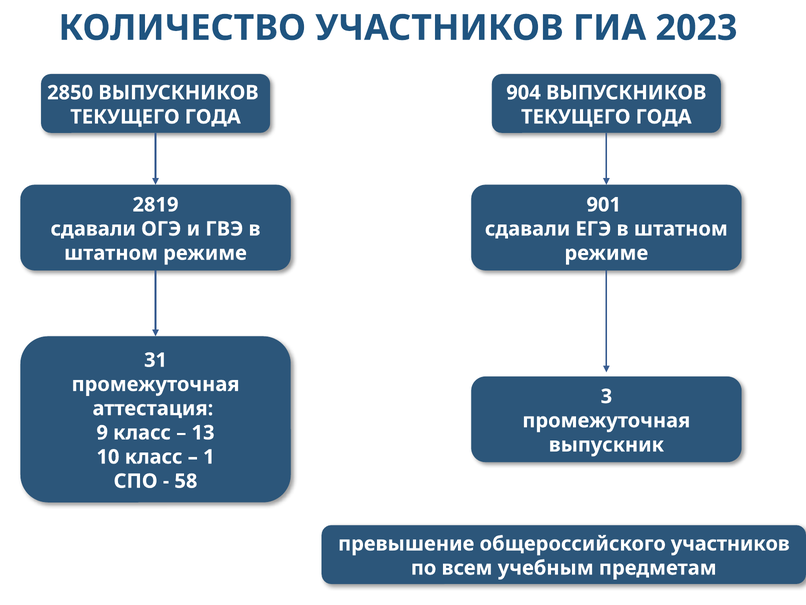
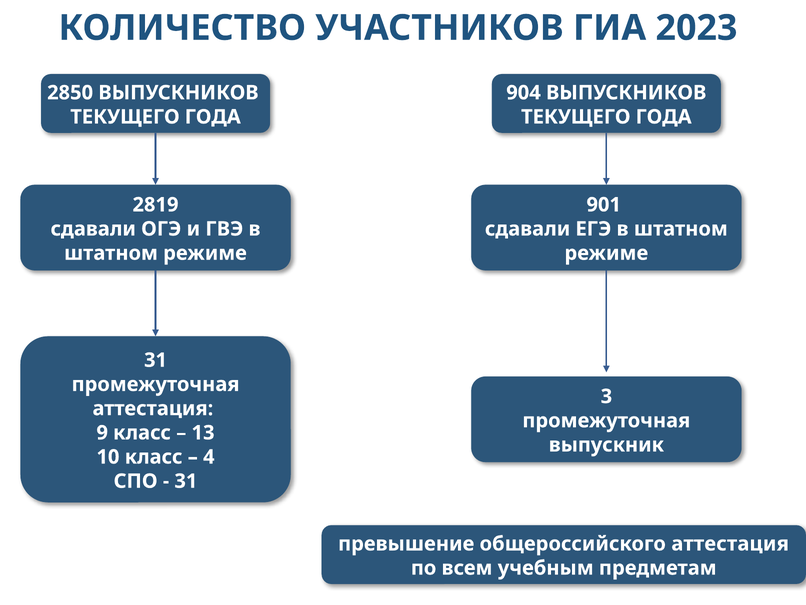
1: 1 -> 4
58 at (186, 481): 58 -> 31
общероссийского участников: участников -> аттестация
